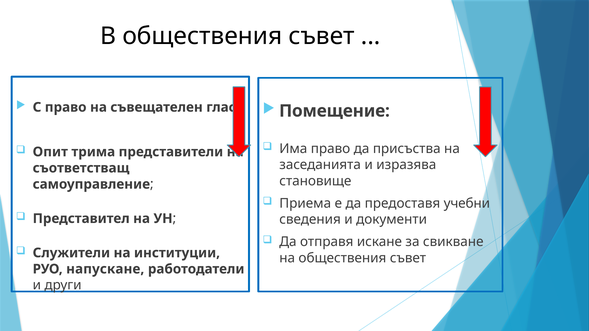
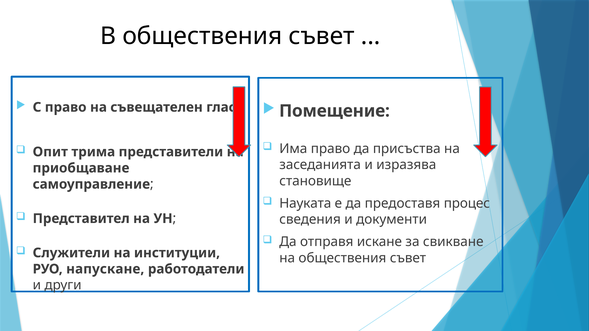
съответстващ: съответстващ -> приобщаване
Приема: Приема -> Науката
учебни: учебни -> процес
